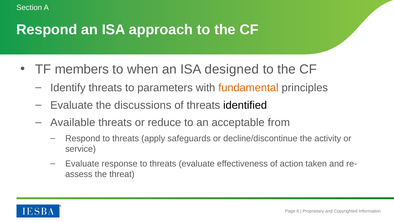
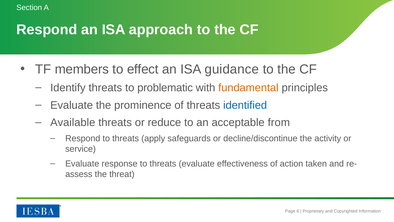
when: when -> effect
designed: designed -> guidance
parameters: parameters -> problematic
discussions: discussions -> prominence
identified colour: black -> blue
